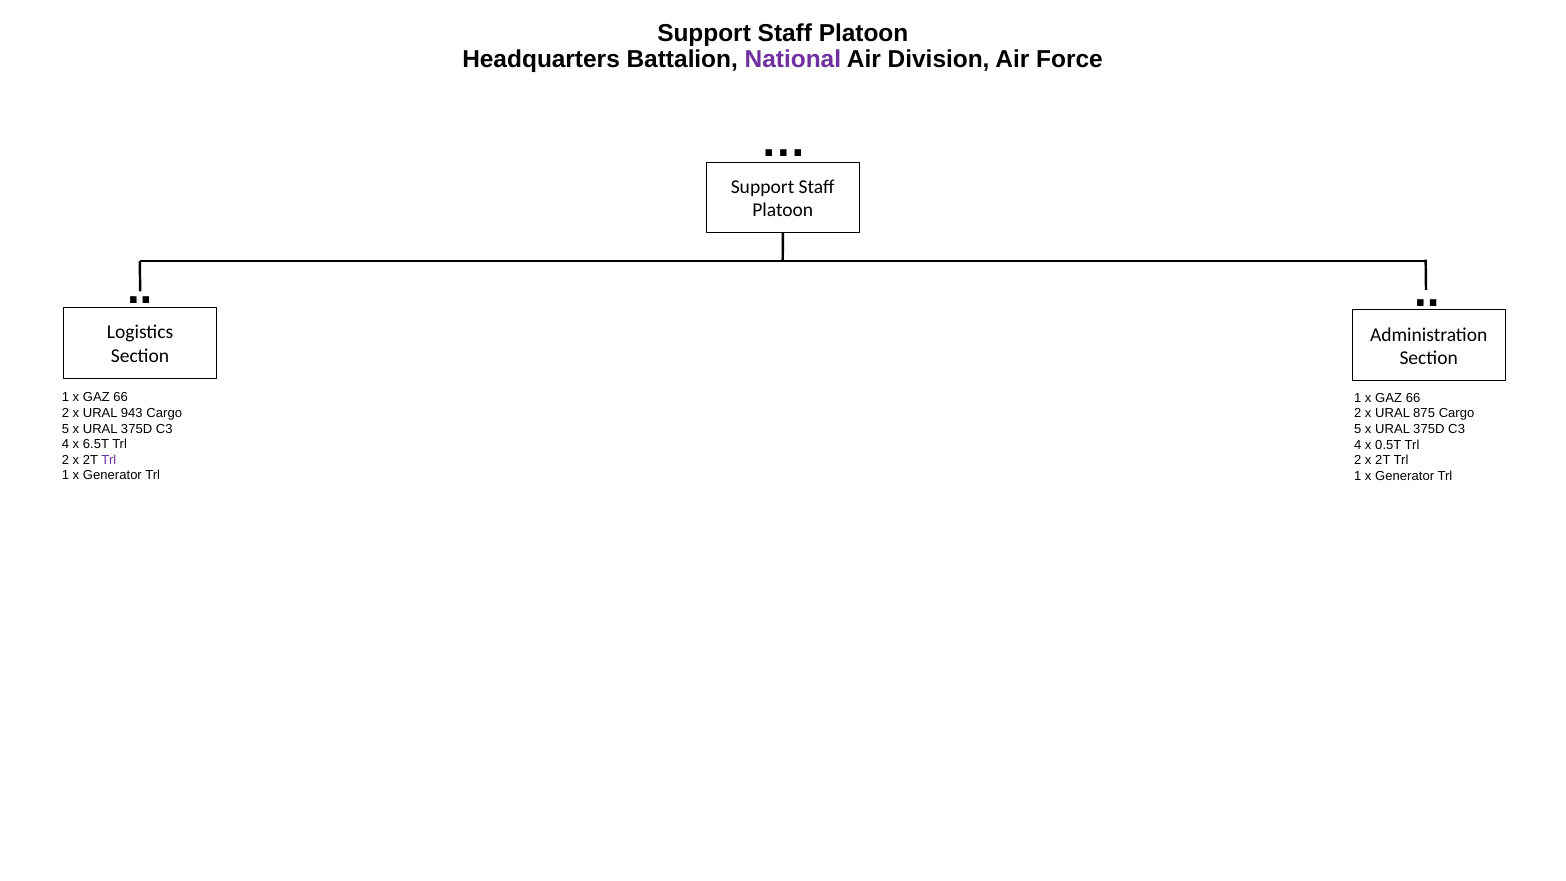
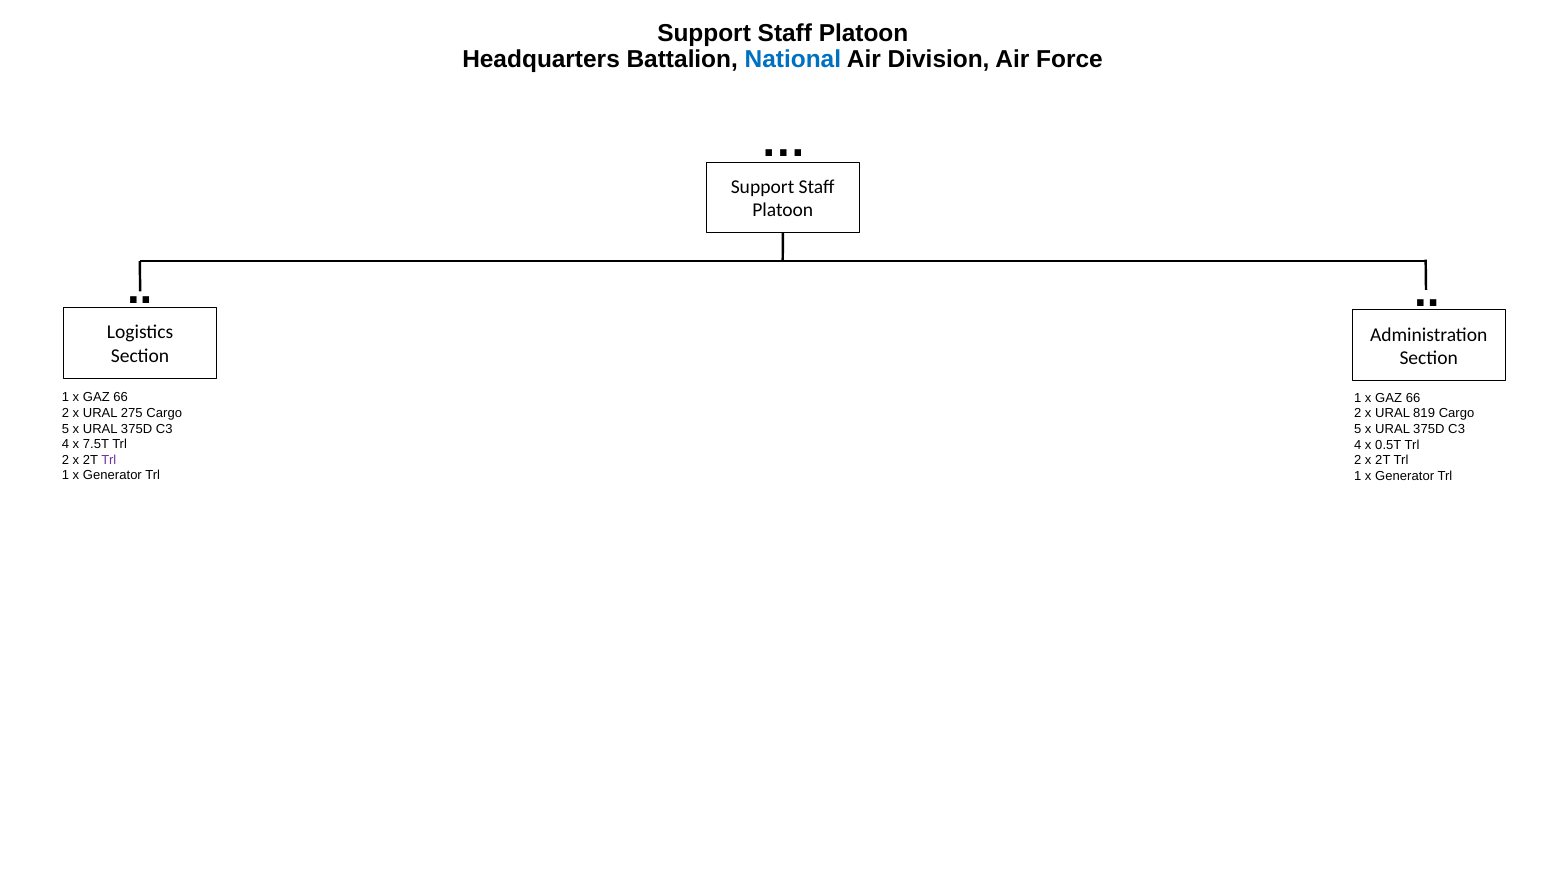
National colour: purple -> blue
943: 943 -> 275
875: 875 -> 819
6.5T: 6.5T -> 7.5T
